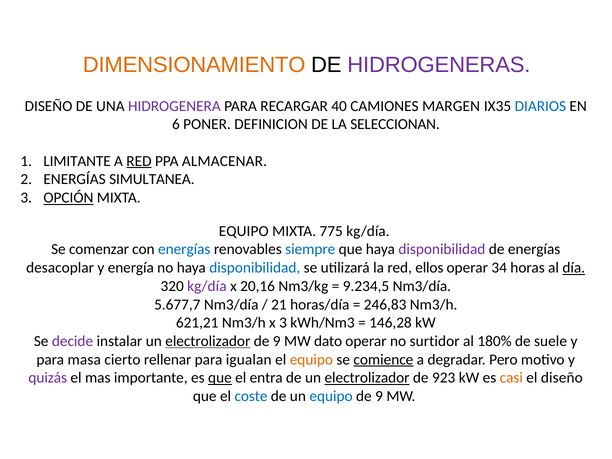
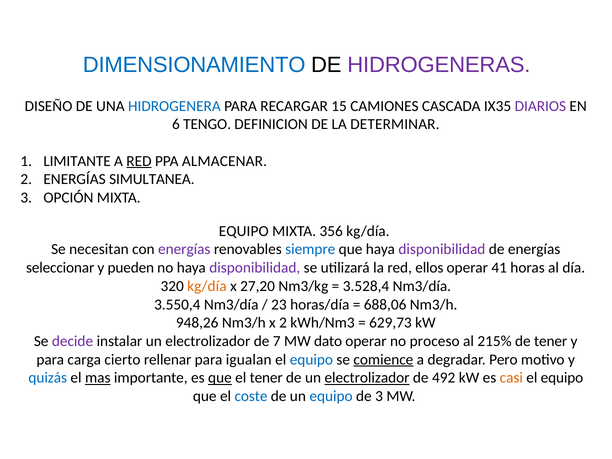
DIMENSIONAMIENTO colour: orange -> blue
HIDROGENERA colour: purple -> blue
40: 40 -> 15
MARGEN: MARGEN -> CASCADA
DIARIOS colour: blue -> purple
PONER: PONER -> TENGO
SELECCIONAN: SELECCIONAN -> DETERMINAR
OPCIÓN underline: present -> none
775: 775 -> 356
comenzar: comenzar -> necesitan
energías at (184, 249) colour: blue -> purple
desacoplar: desacoplar -> seleccionar
energía: energía -> pueden
disponibilidad at (255, 268) colour: blue -> purple
34: 34 -> 41
día underline: present -> none
kg/día at (207, 286) colour: purple -> orange
20,16: 20,16 -> 27,20
9.234,5: 9.234,5 -> 3.528,4
5.677,7: 5.677,7 -> 3.550,4
21: 21 -> 23
246,83: 246,83 -> 688,06
621,21: 621,21 -> 948,26
x 3: 3 -> 2
146,28: 146,28 -> 629,73
electrolizador at (208, 341) underline: present -> none
9 at (277, 341): 9 -> 7
surtidor: surtidor -> proceso
180%: 180% -> 215%
de suele: suele -> tener
masa: masa -> carga
equipo at (311, 360) colour: orange -> blue
quizás colour: purple -> blue
mas underline: none -> present
el entra: entra -> tener
923: 923 -> 492
diseño at (562, 378): diseño -> equipo
9 at (379, 396): 9 -> 3
